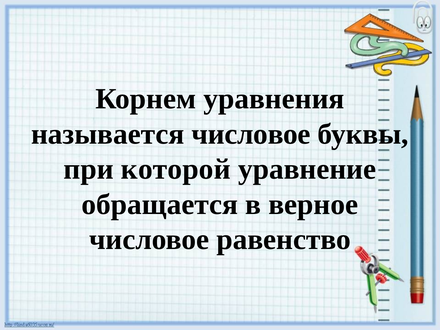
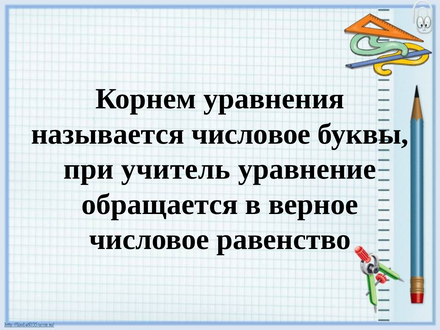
которой: которой -> учитель
